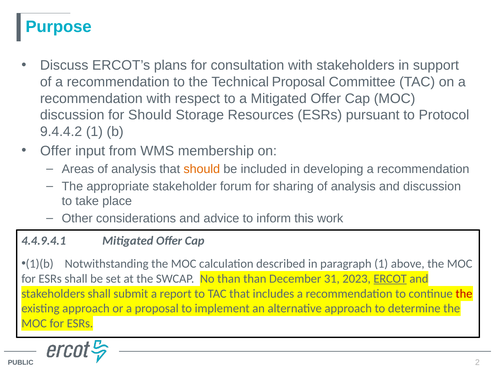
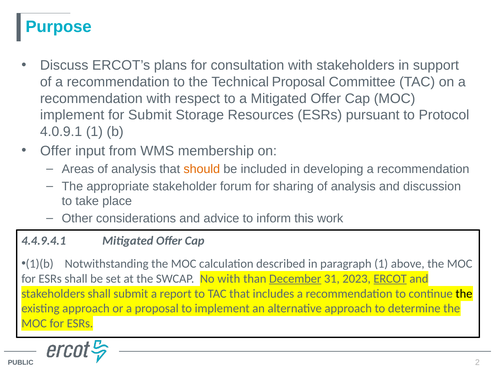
discussion at (72, 115): discussion -> implement
for Should: Should -> Submit
9.4.4.2: 9.4.4.2 -> 4.0.9.1
No than: than -> with
December underline: none -> present
the at (464, 294) colour: red -> black
